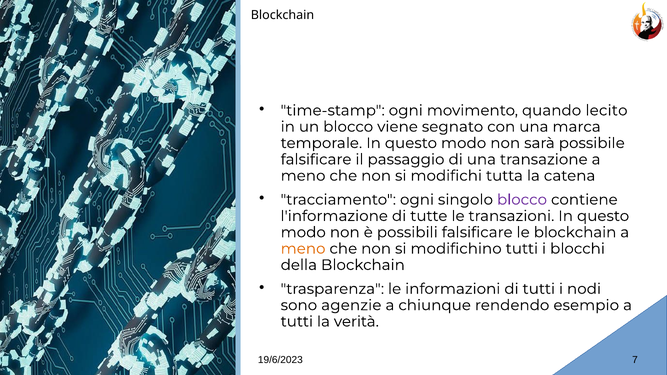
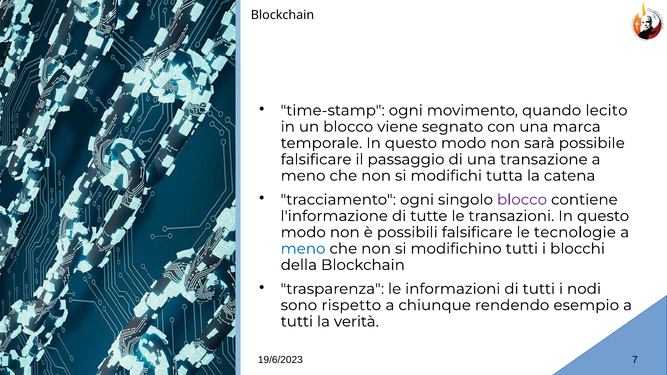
le blockchain: blockchain -> tecnologie
meno at (303, 249) colour: orange -> blue
agenzie: agenzie -> rispetto
